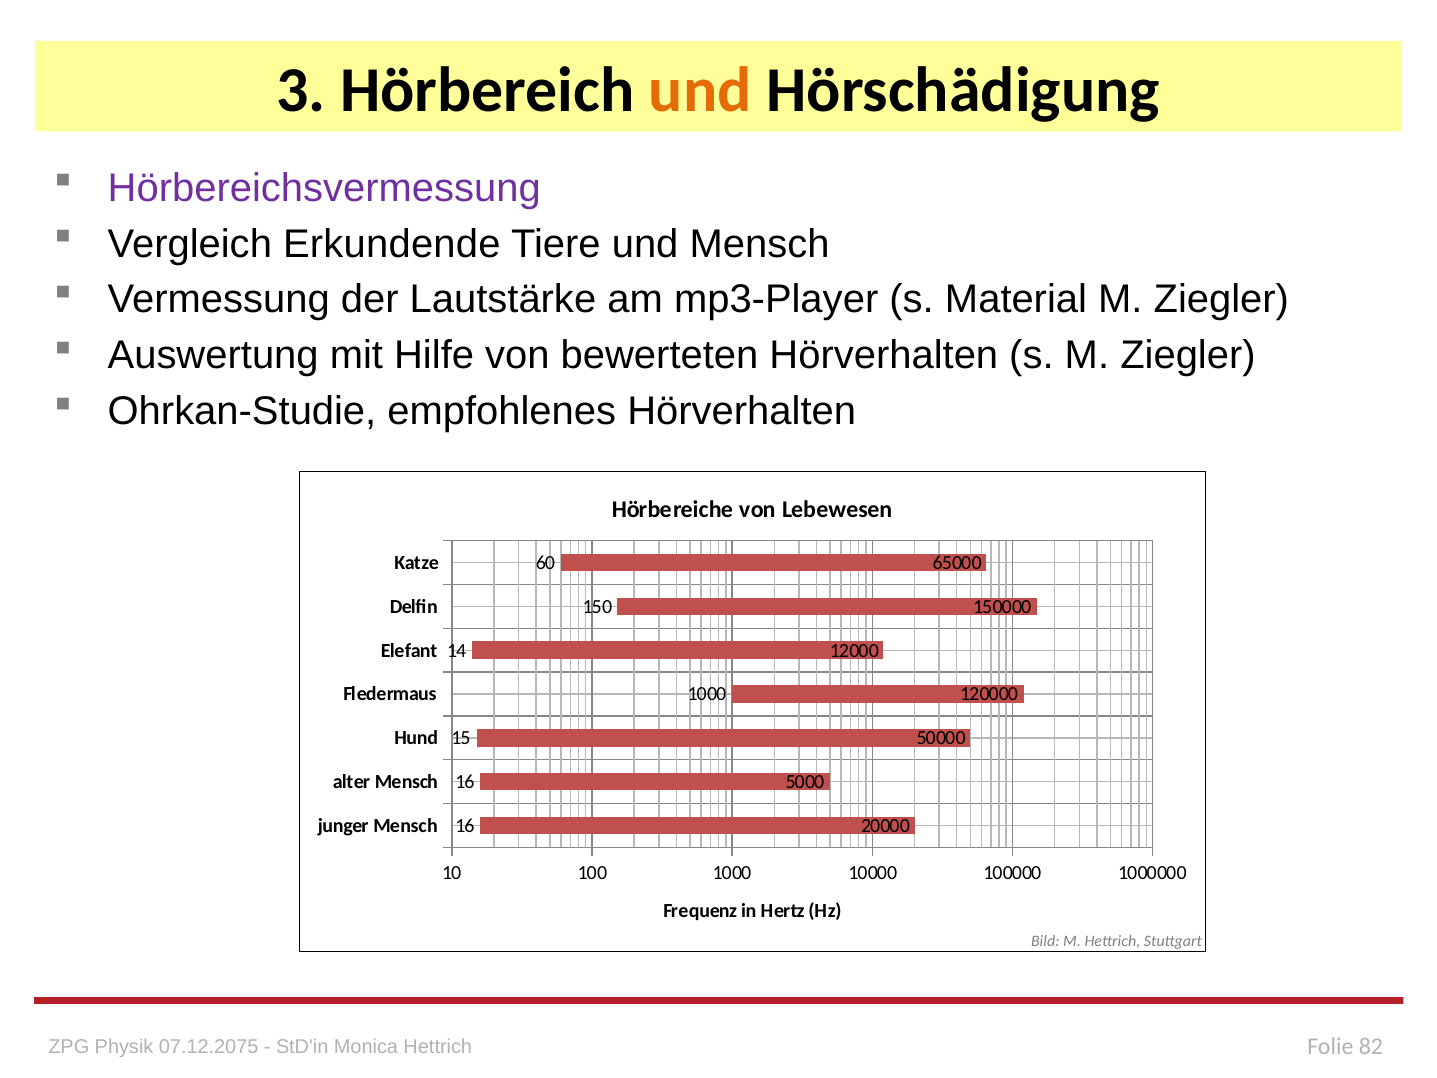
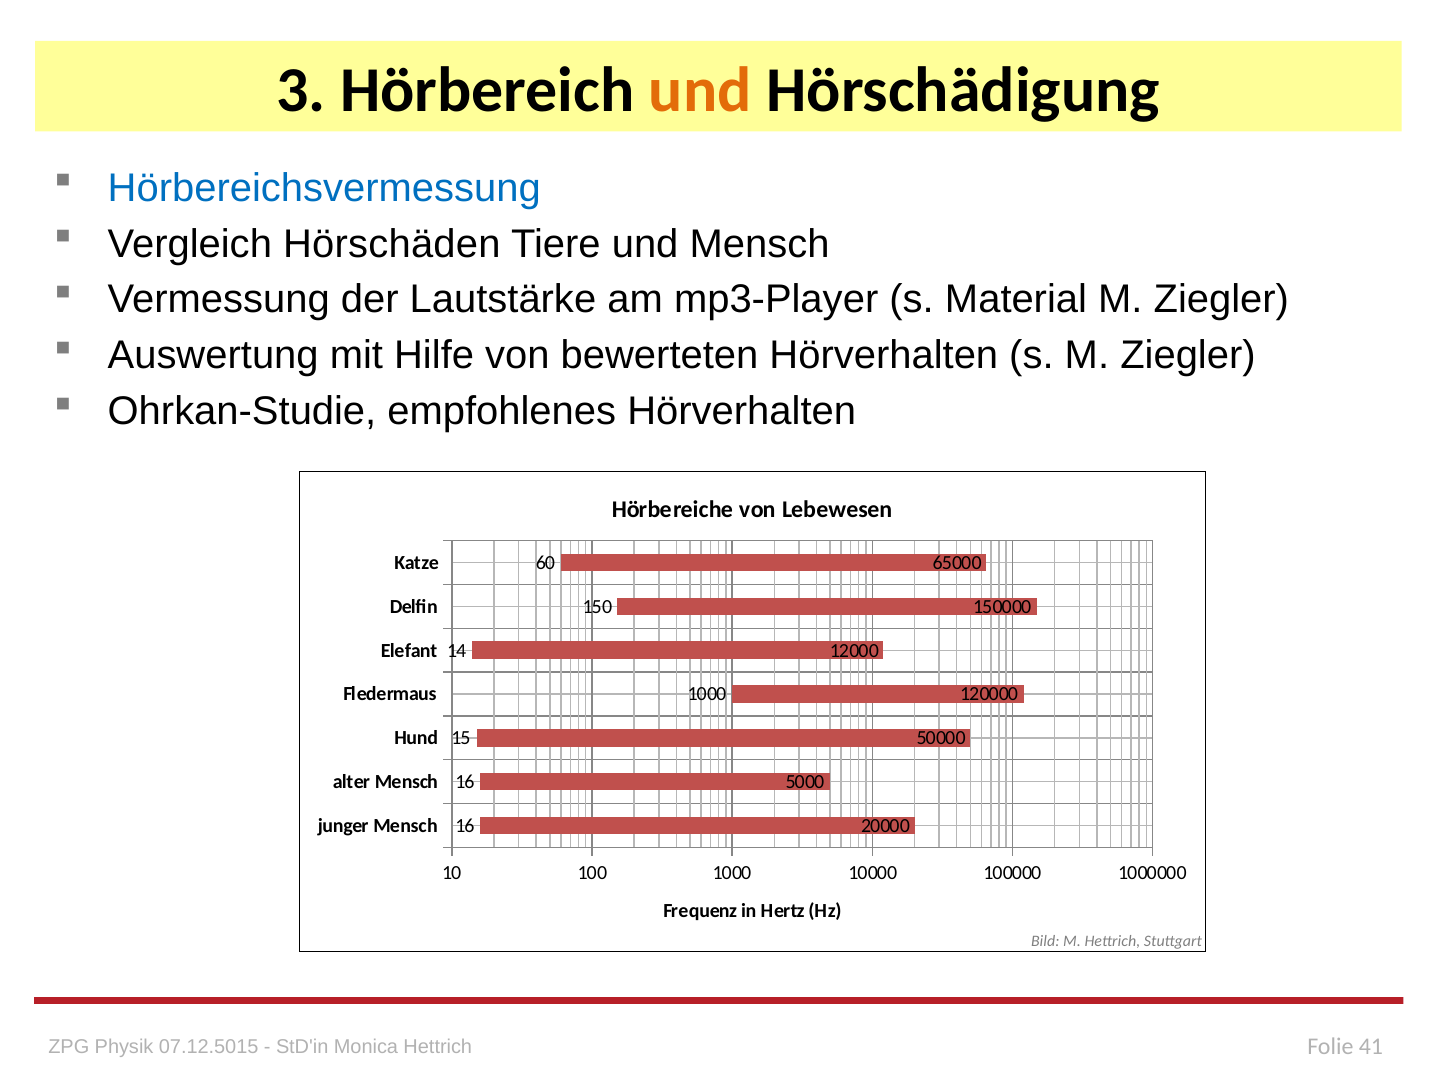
Hörbereichsvermessung colour: purple -> blue
Erkundende: Erkundende -> Hörschäden
82: 82 -> 41
07.12.2075: 07.12.2075 -> 07.12.5015
